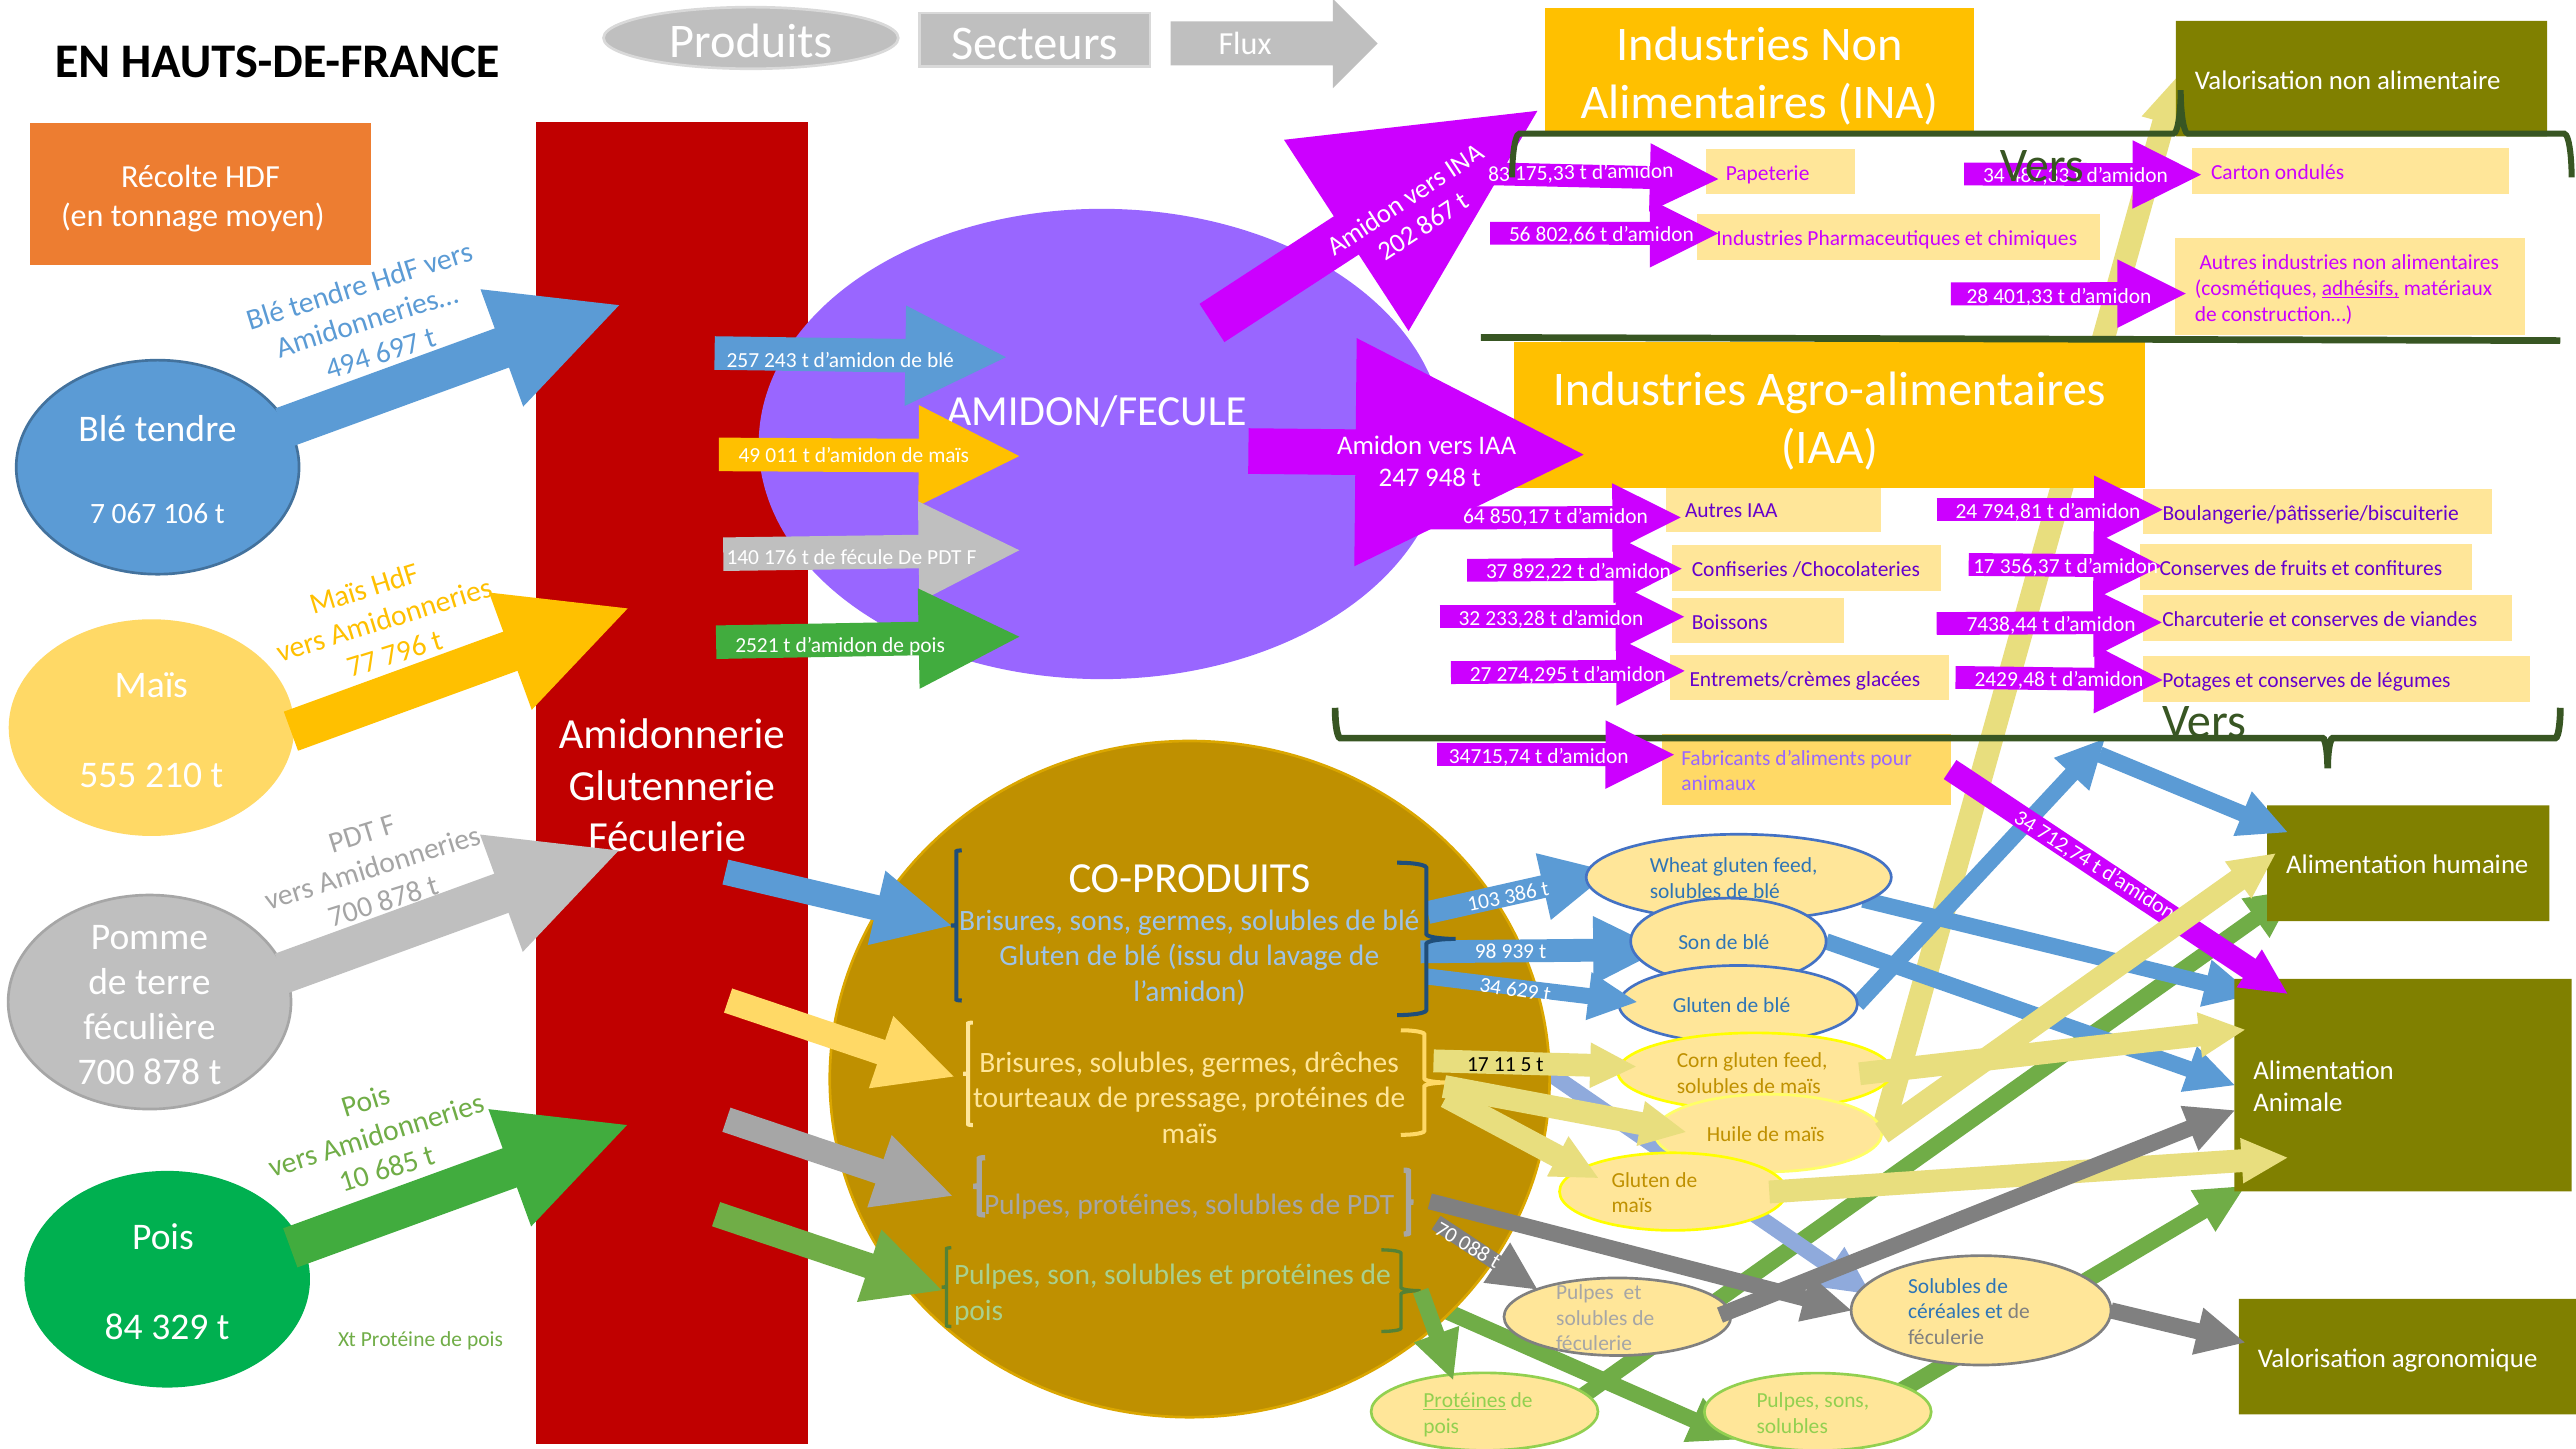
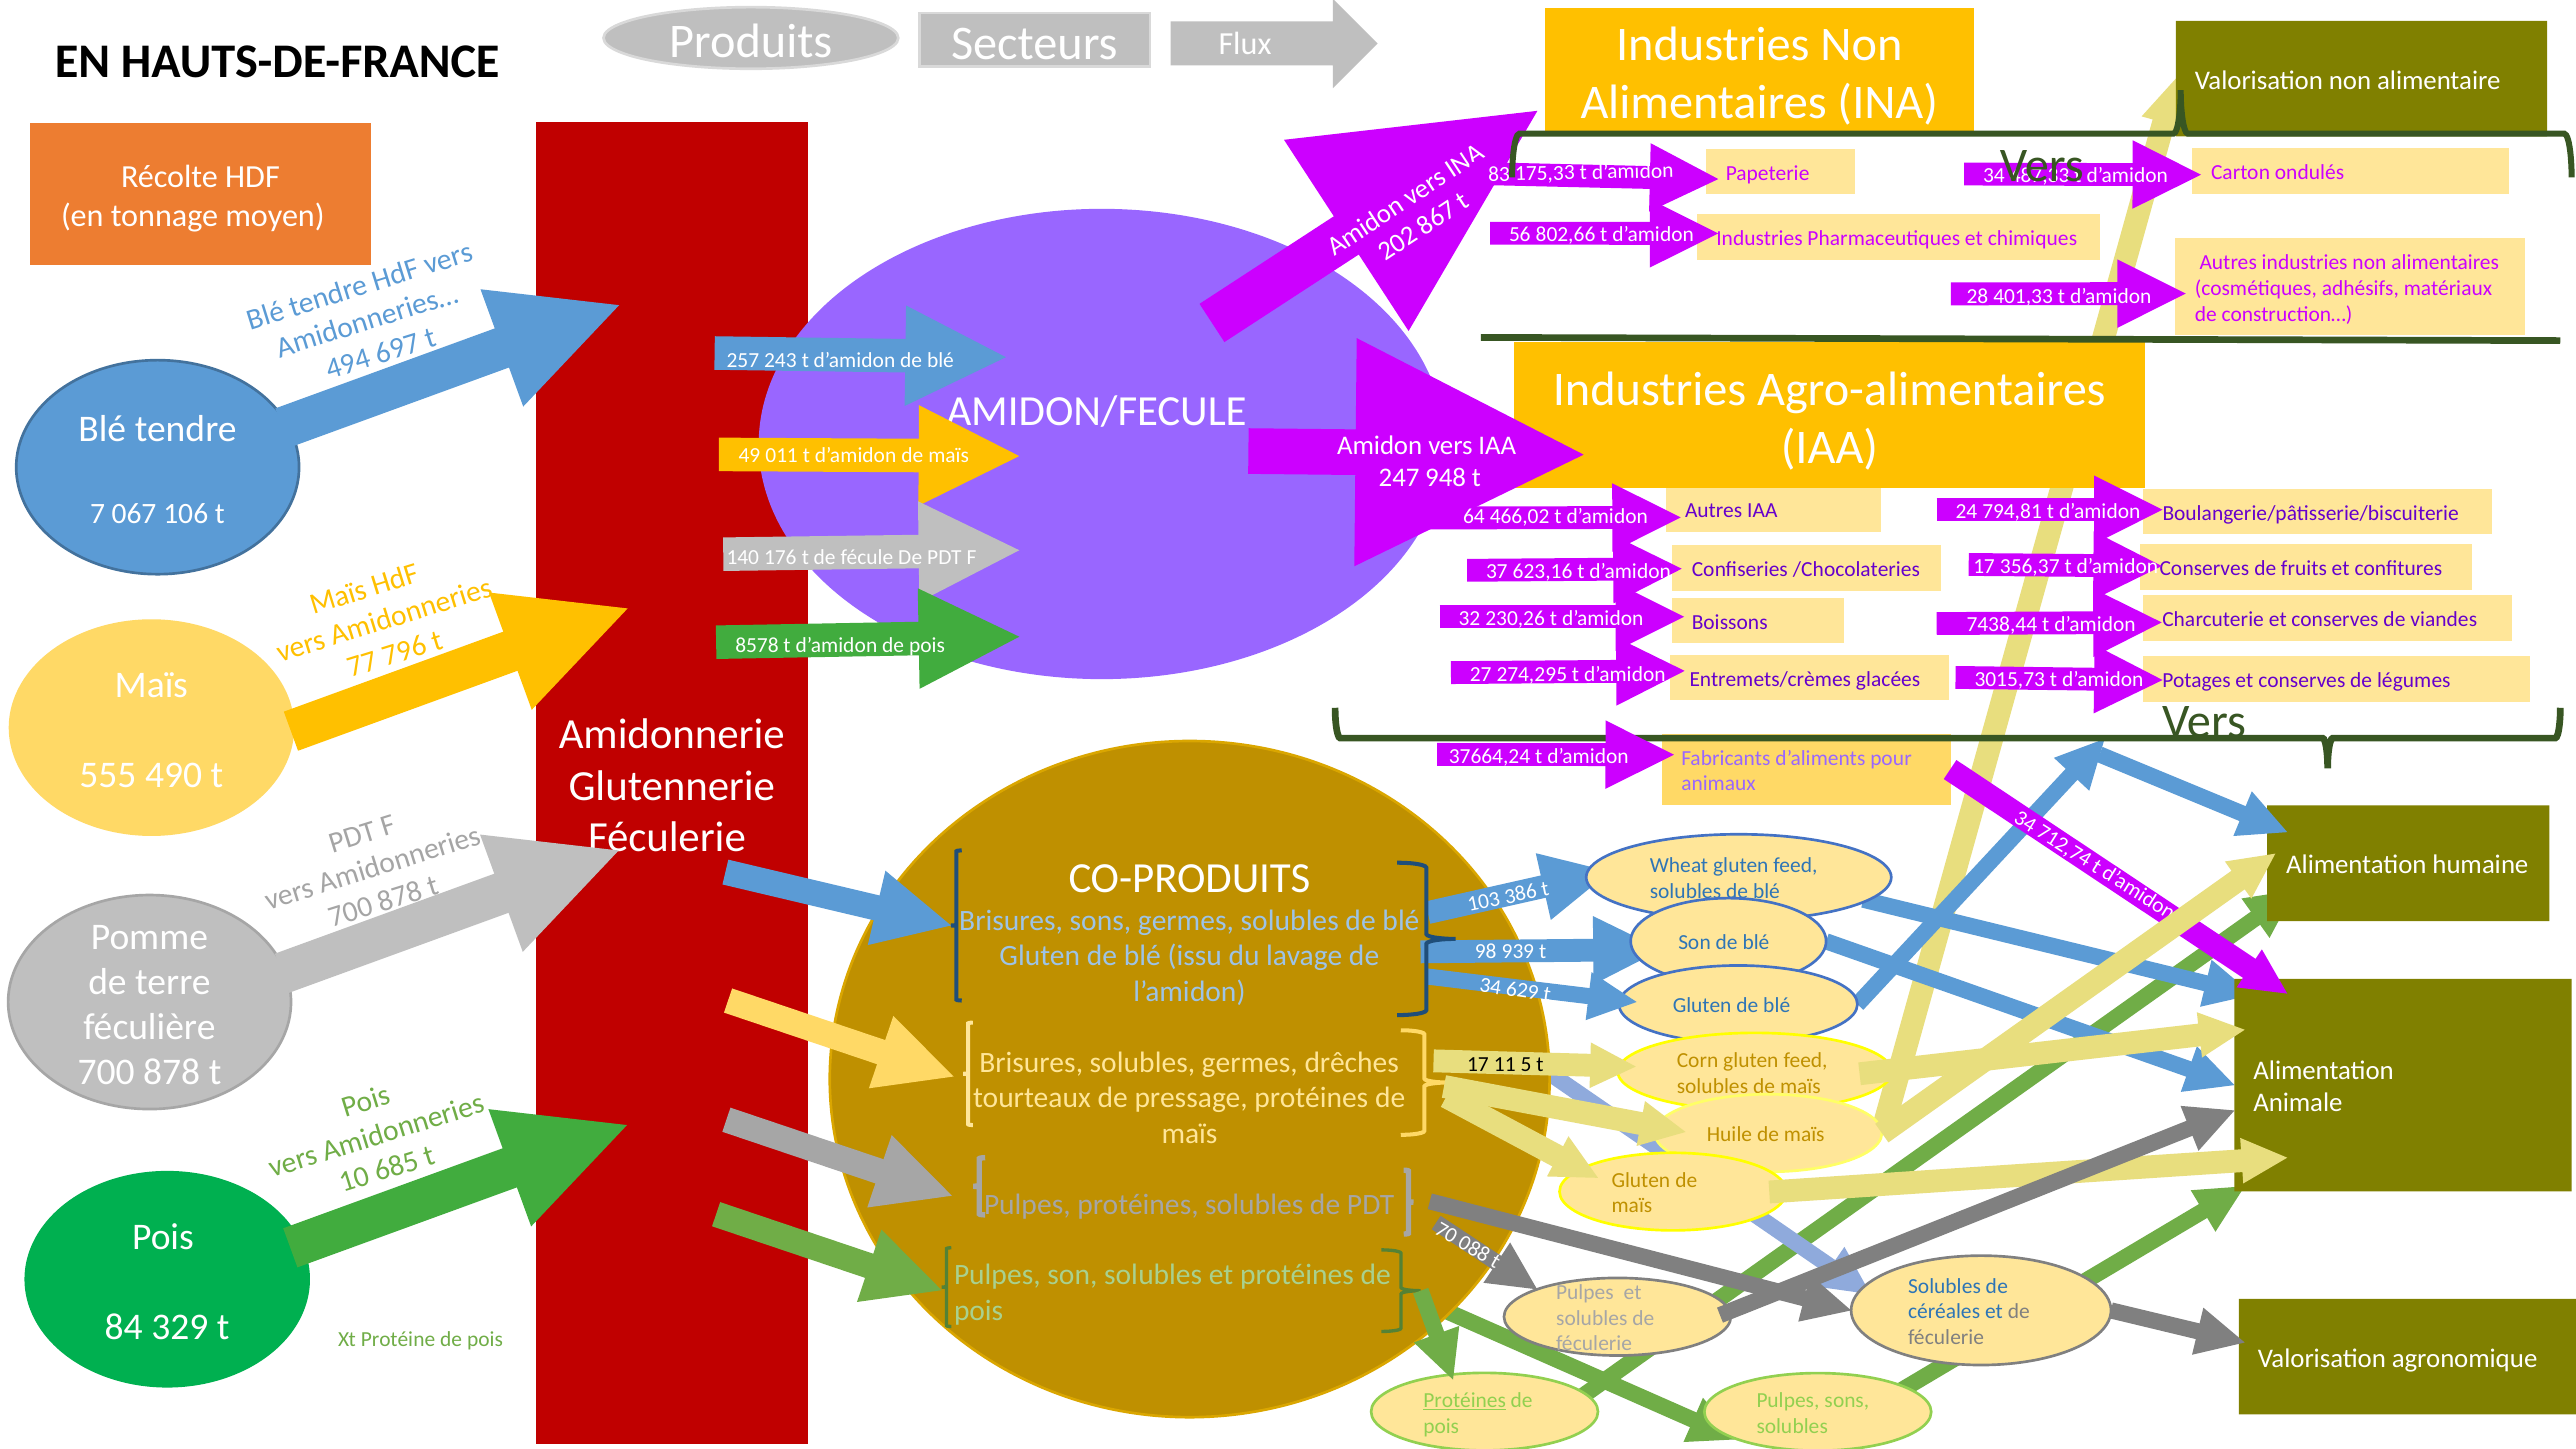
adhésifs underline: present -> none
850,17: 850,17 -> 466,02
892,22: 892,22 -> 623,16
233,28: 233,28 -> 230,26
2521: 2521 -> 8578
2429,48: 2429,48 -> 3015,73
34715,74: 34715,74 -> 37664,24
210: 210 -> 490
